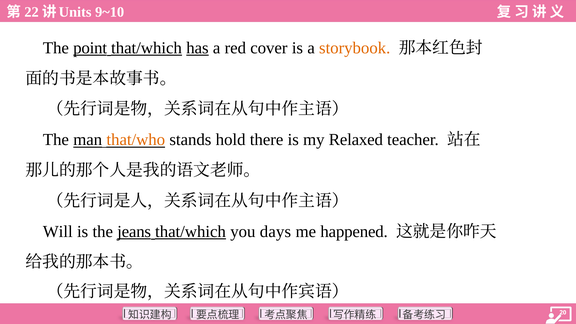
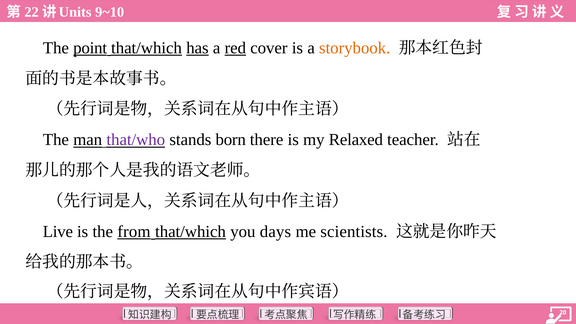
red underline: none -> present
that/who colour: orange -> purple
hold: hold -> born
Will: Will -> Live
jeans: jeans -> from
happened: happened -> scientists
